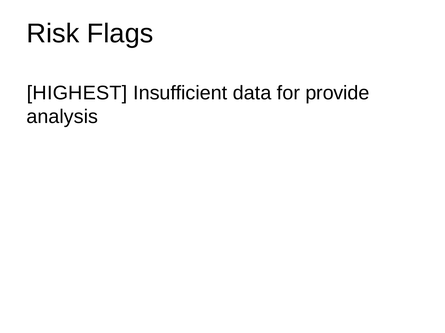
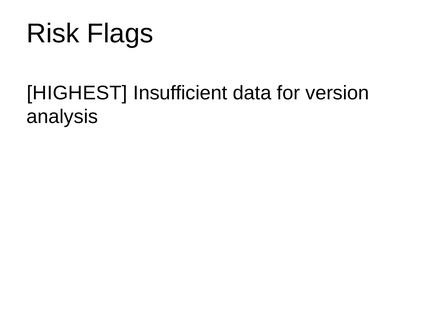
provide: provide -> version
